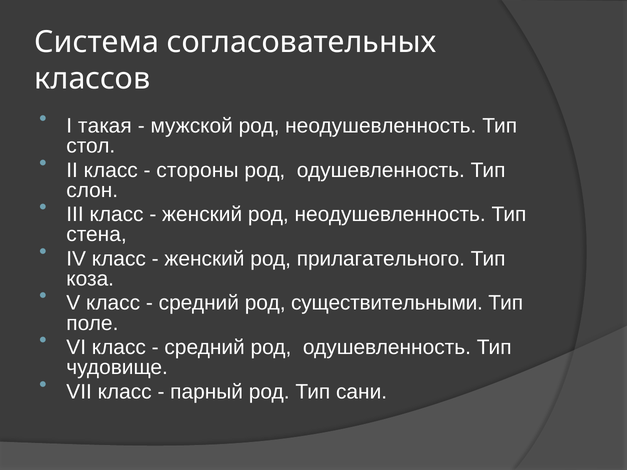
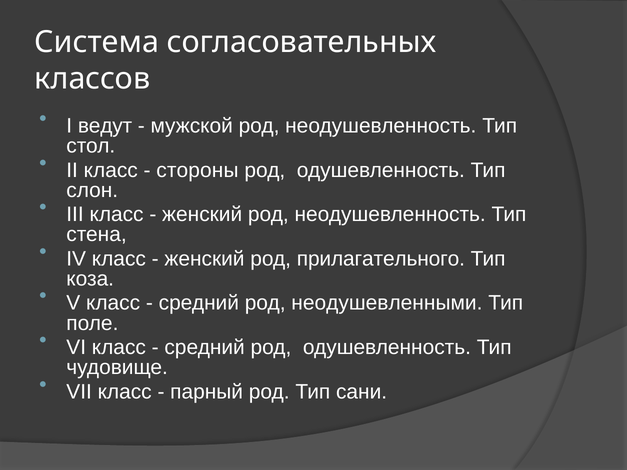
такая: такая -> ведут
существительными: существительными -> неодушевленными
